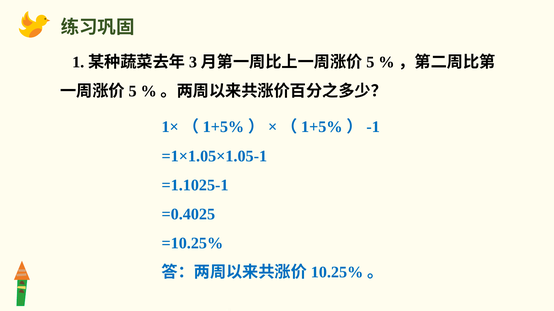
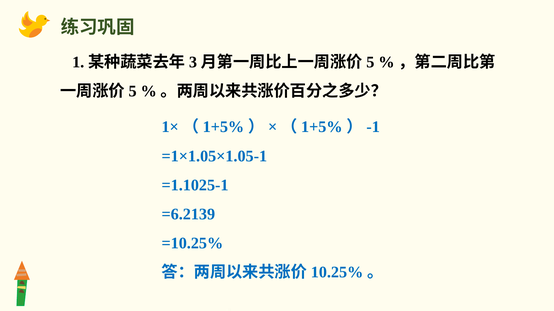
=0.4025: =0.4025 -> =6.2139
